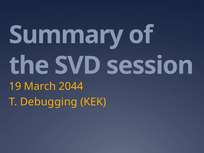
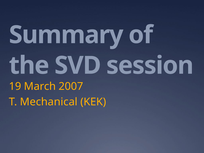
2044: 2044 -> 2007
Debugging: Debugging -> Mechanical
